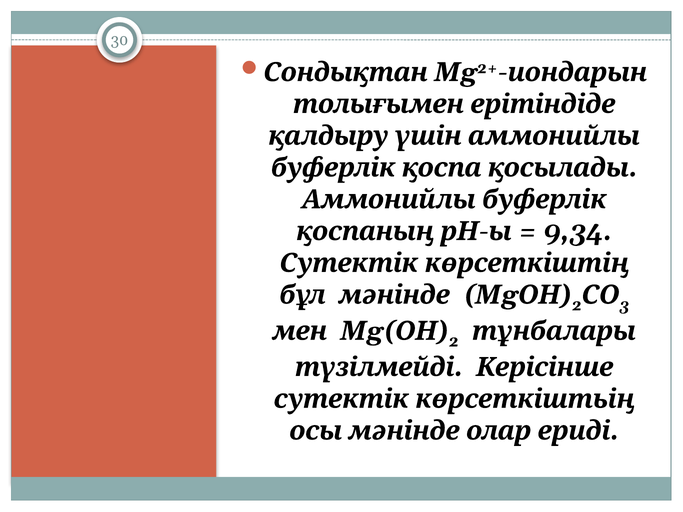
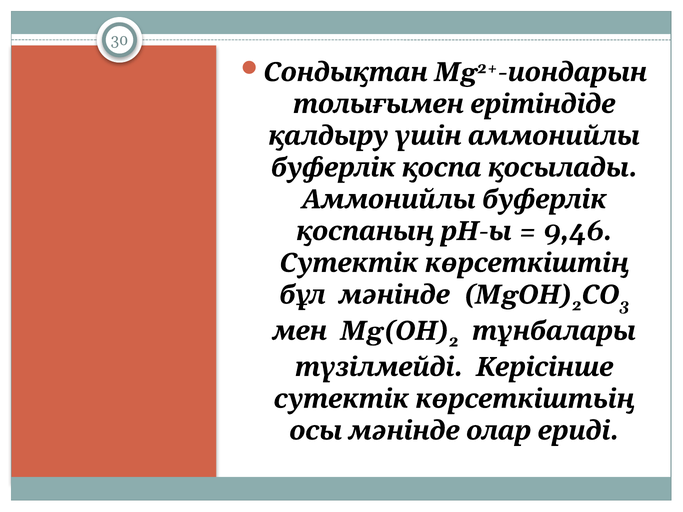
9,34: 9,34 -> 9,46
